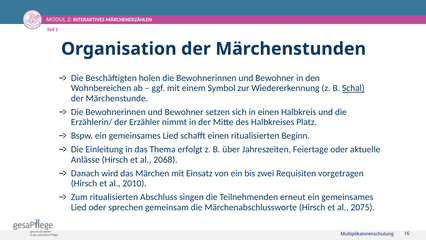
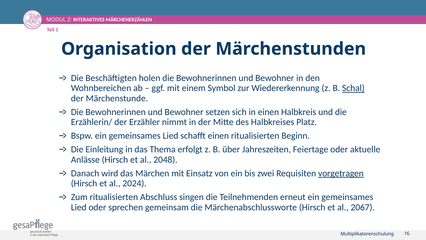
2068: 2068 -> 2048
vorgetragen underline: none -> present
2010: 2010 -> 2024
2075: 2075 -> 2067
